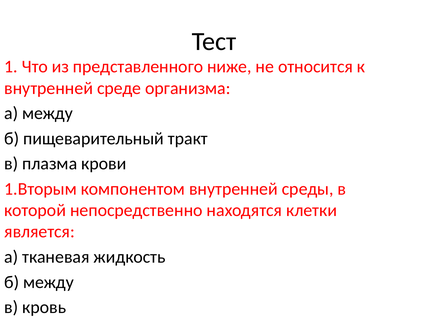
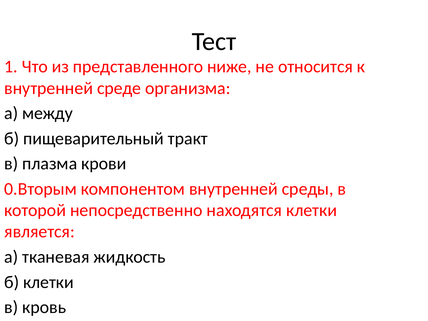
1.Вторым: 1.Вторым -> 0.Вторым
б между: между -> клетки
